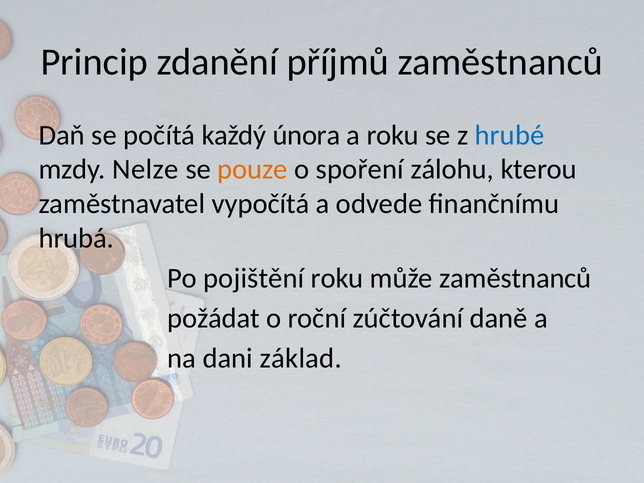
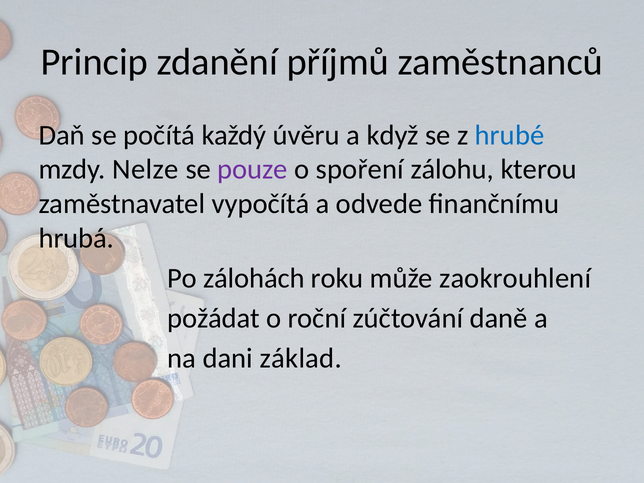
února: února -> úvěru
a roku: roku -> když
pouze colour: orange -> purple
pojištění: pojištění -> zálohách
může zaměstnanců: zaměstnanců -> zaokrouhlení
